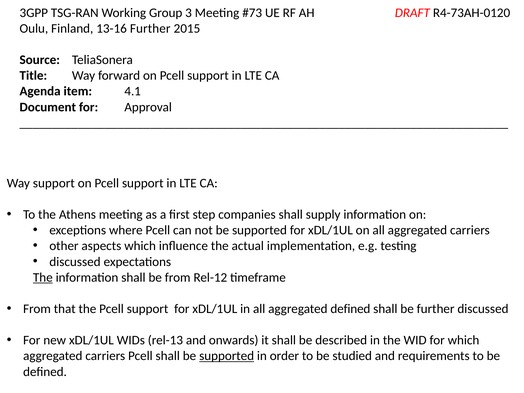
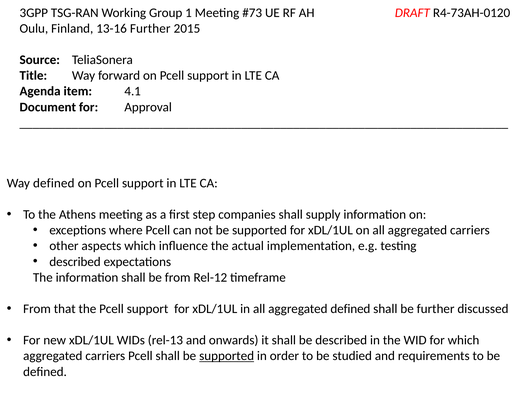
3: 3 -> 1
Way support: support -> defined
discussed at (75, 262): discussed -> described
The at (43, 277) underline: present -> none
